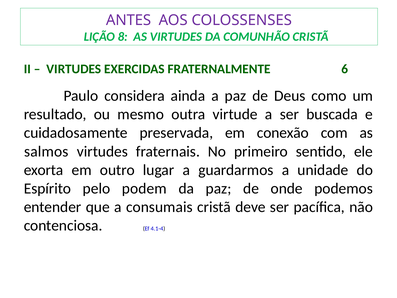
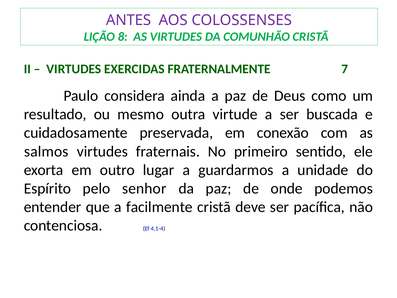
6: 6 -> 7
podem: podem -> senhor
consumais: consumais -> facilmente
